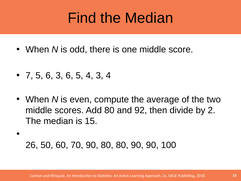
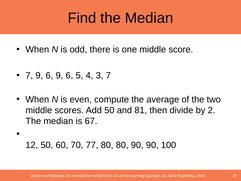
7 5: 5 -> 9
6 3: 3 -> 9
3 4: 4 -> 7
Add 80: 80 -> 50
92: 92 -> 81
15: 15 -> 67
26: 26 -> 12
70 90: 90 -> 77
